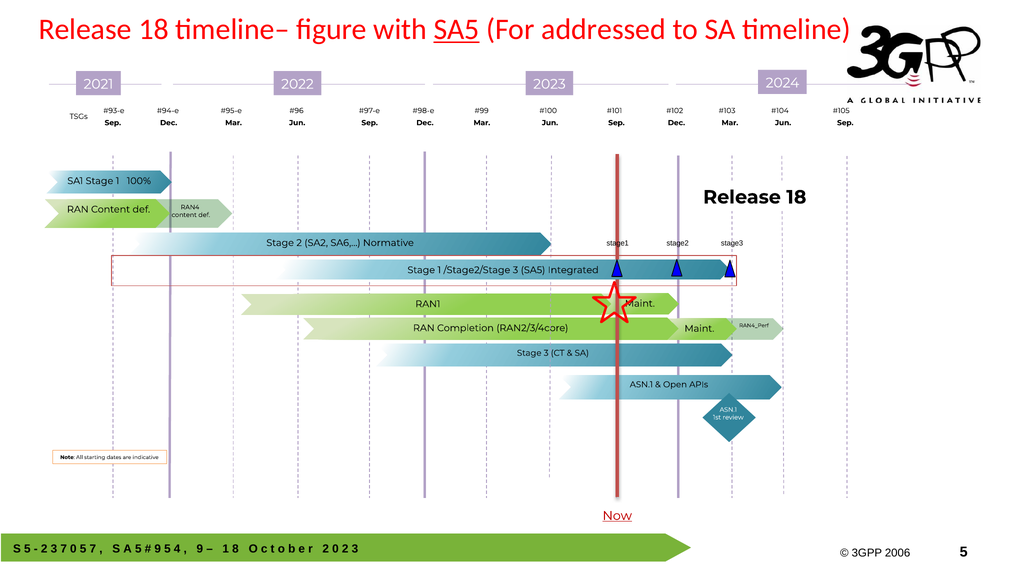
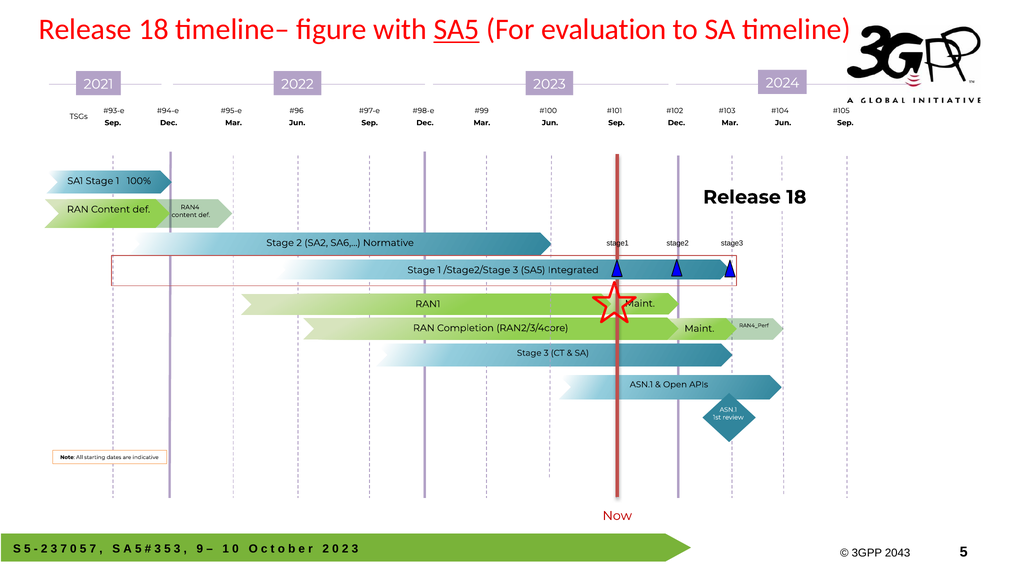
addressed: addressed -> evaluation
Now underline: present -> none
9 at (158, 549): 9 -> 3
4 at (177, 549): 4 -> 3
1 8: 8 -> 0
2006: 2006 -> 2043
